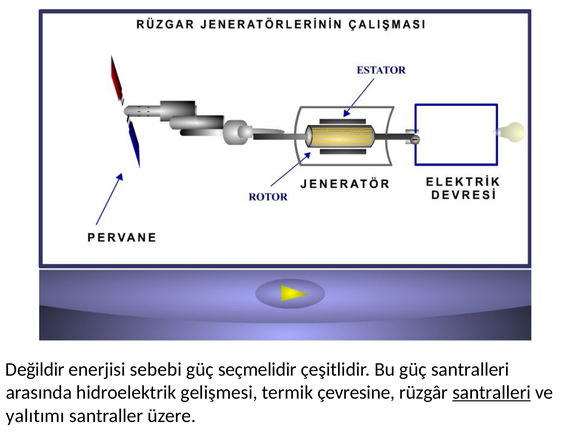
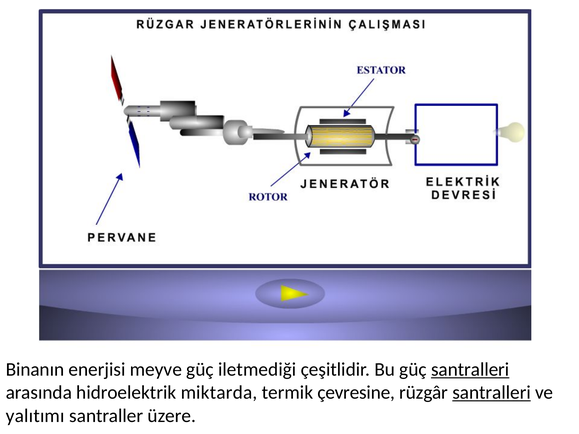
Değildir: Değildir -> Binanın
sebebi: sebebi -> meyve
seçmelidir: seçmelidir -> iletmediği
santralleri at (470, 370) underline: none -> present
gelişmesi: gelişmesi -> miktarda
